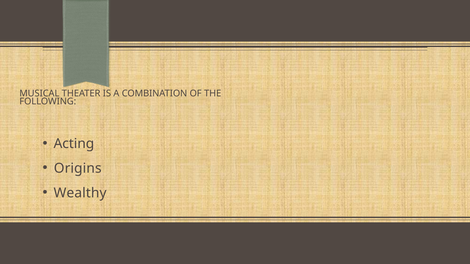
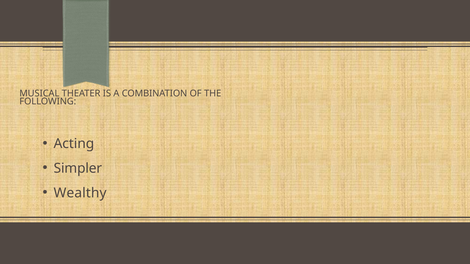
Origins: Origins -> Simpler
